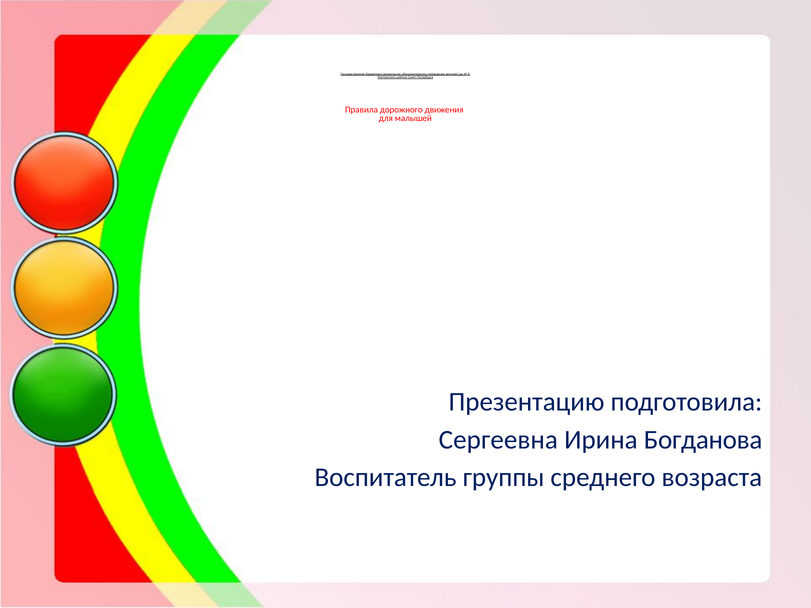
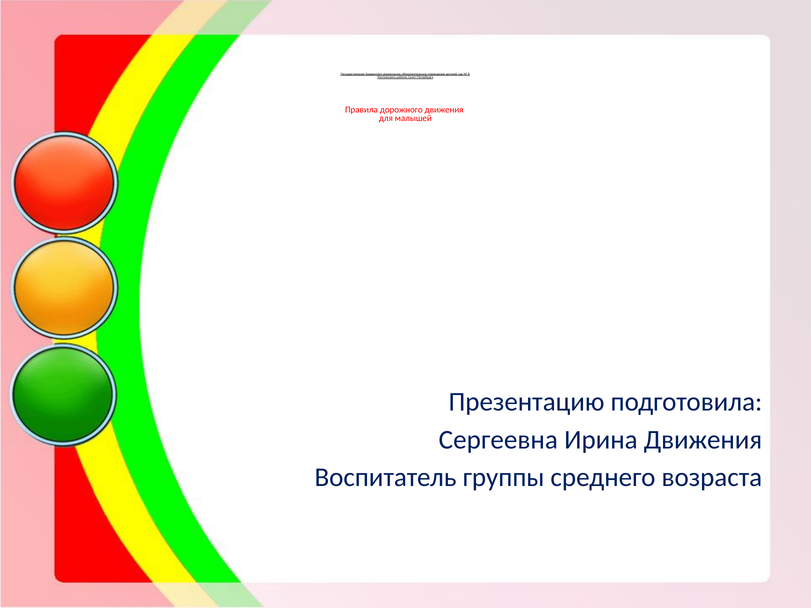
Ирина Богданова: Богданова -> Движения
